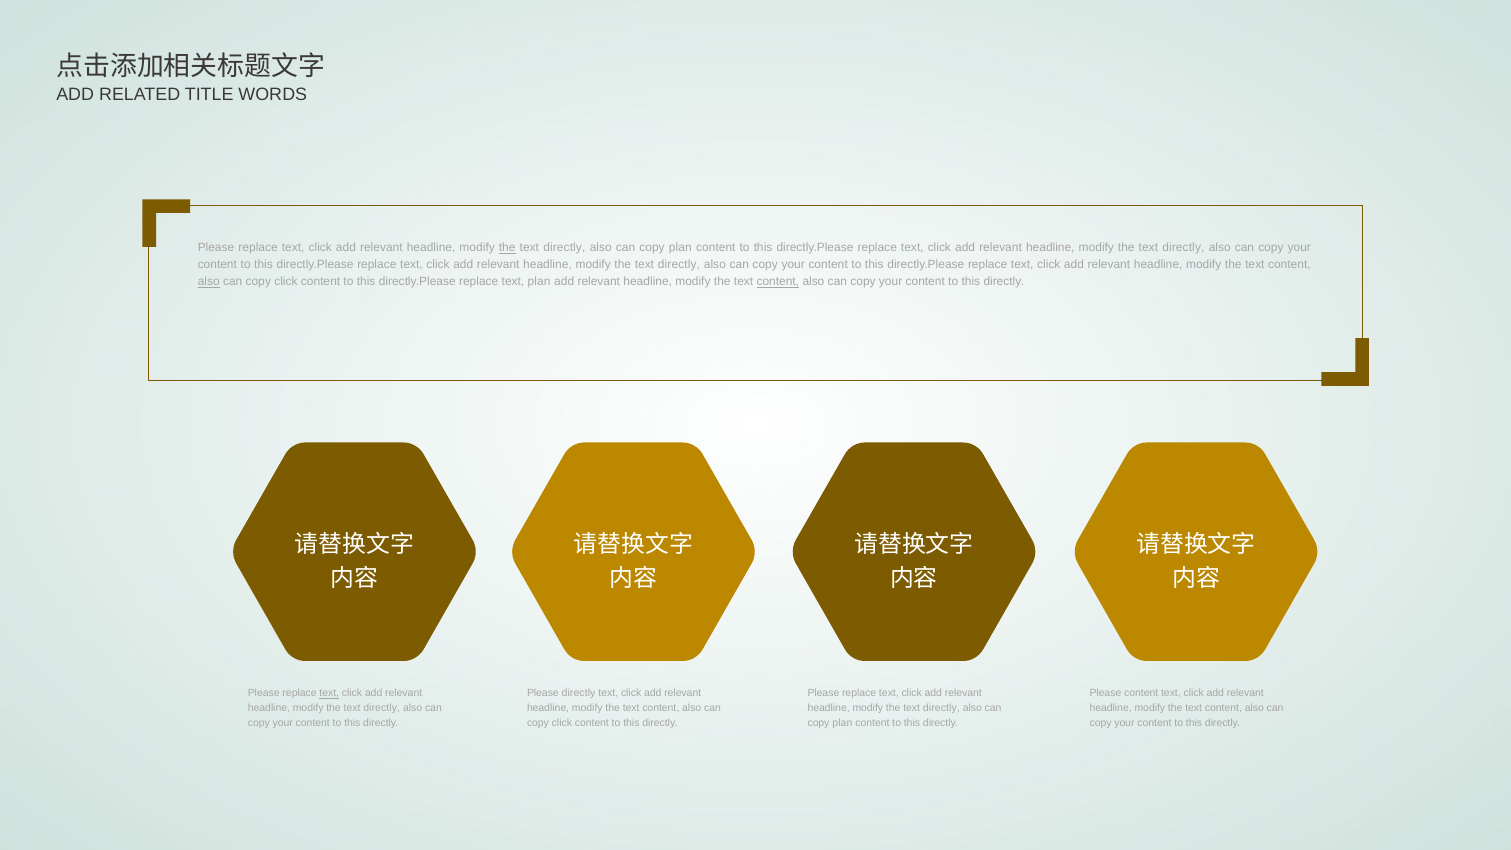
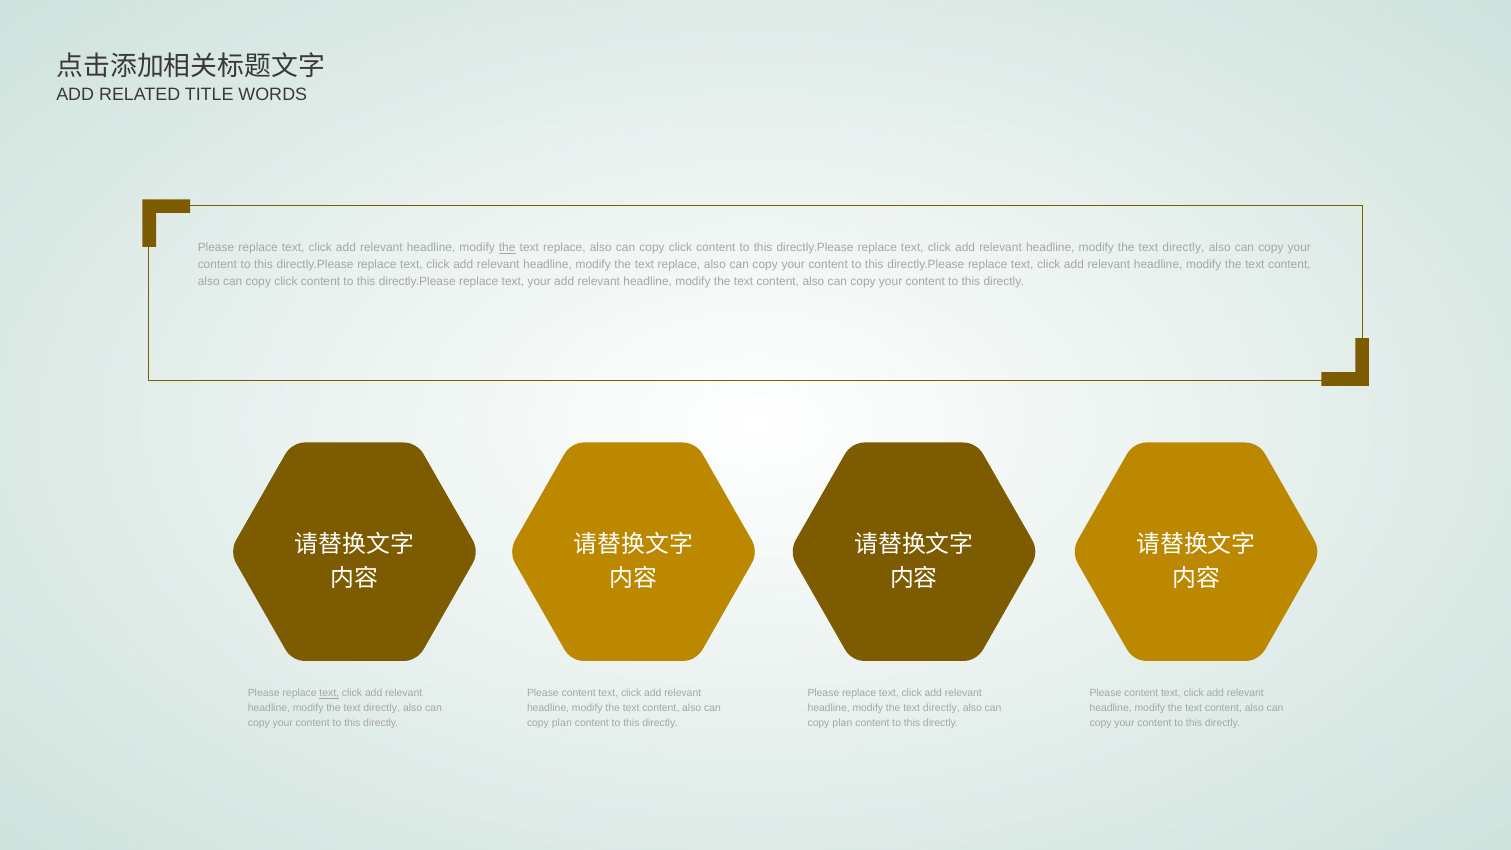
directly at (564, 248): directly -> replace
plan at (680, 248): plan -> click
directly at (679, 265): directly -> replace
also at (209, 282) underline: present -> none
text plan: plan -> your
content at (778, 282) underline: present -> none
directly at (579, 693): directly -> content
click at (562, 723): click -> plan
